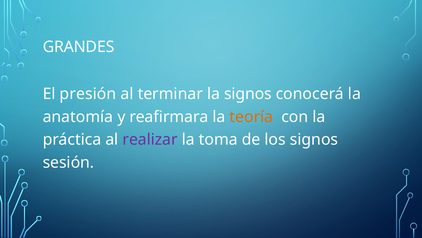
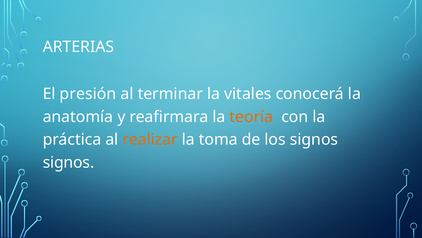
GRANDES: GRANDES -> ARTERIAS
la signos: signos -> vitales
realizar colour: purple -> orange
sesión at (68, 162): sesión -> signos
